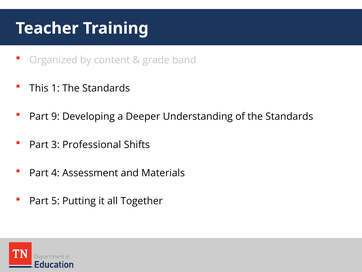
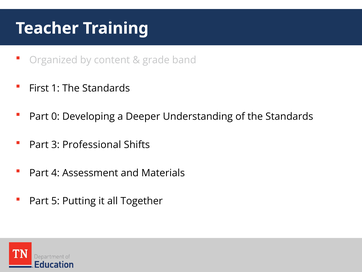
This: This -> First
9: 9 -> 0
